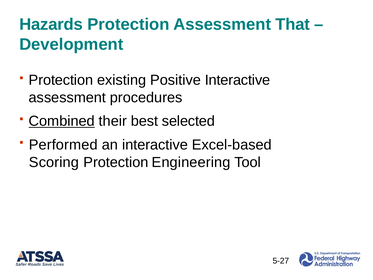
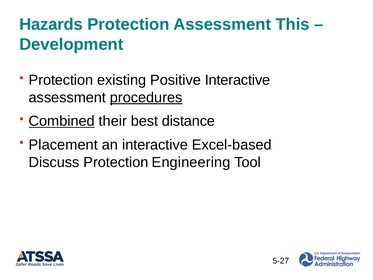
That: That -> This
procedures underline: none -> present
selected: selected -> distance
Performed: Performed -> Placement
Scoring: Scoring -> Discuss
